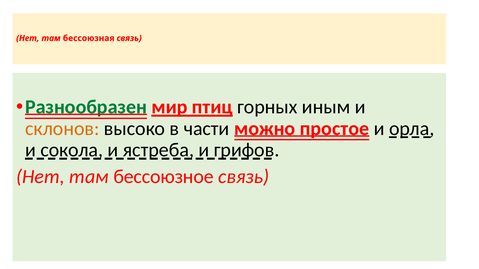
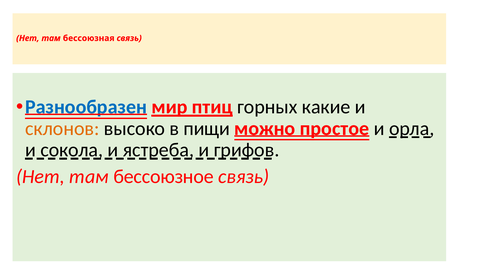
Разнообразен colour: green -> blue
иным: иным -> какие
части: части -> пищи
